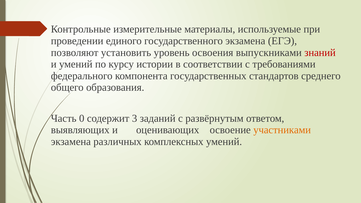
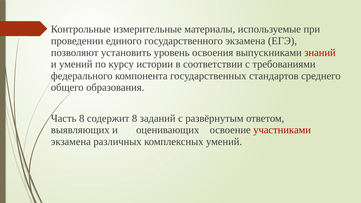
Часть 0: 0 -> 8
содержит 3: 3 -> 8
участниками colour: orange -> red
